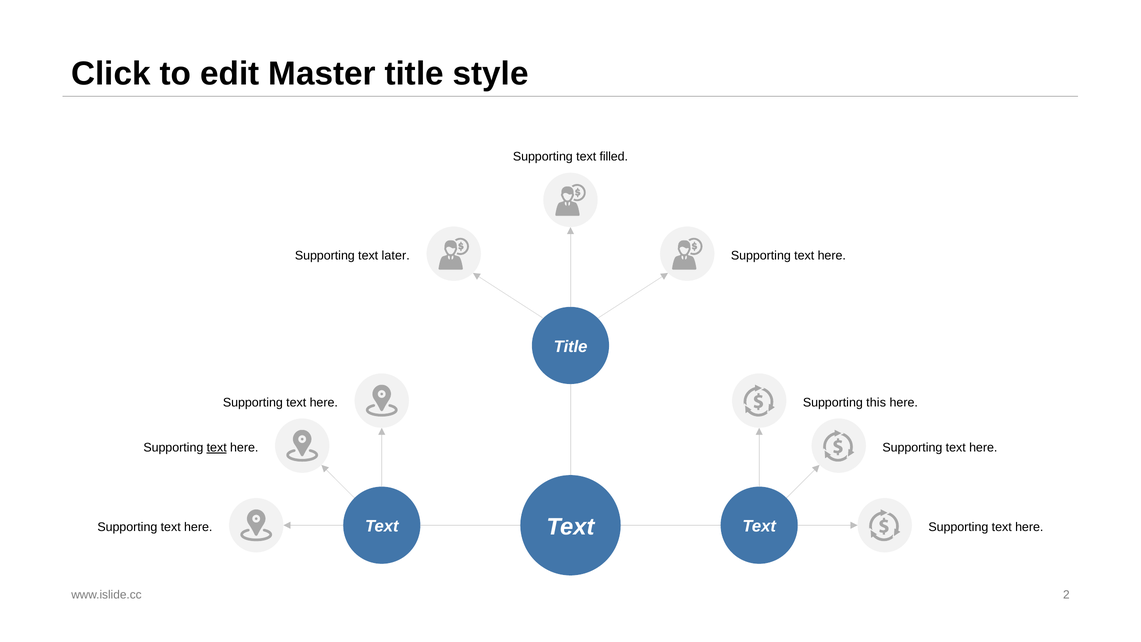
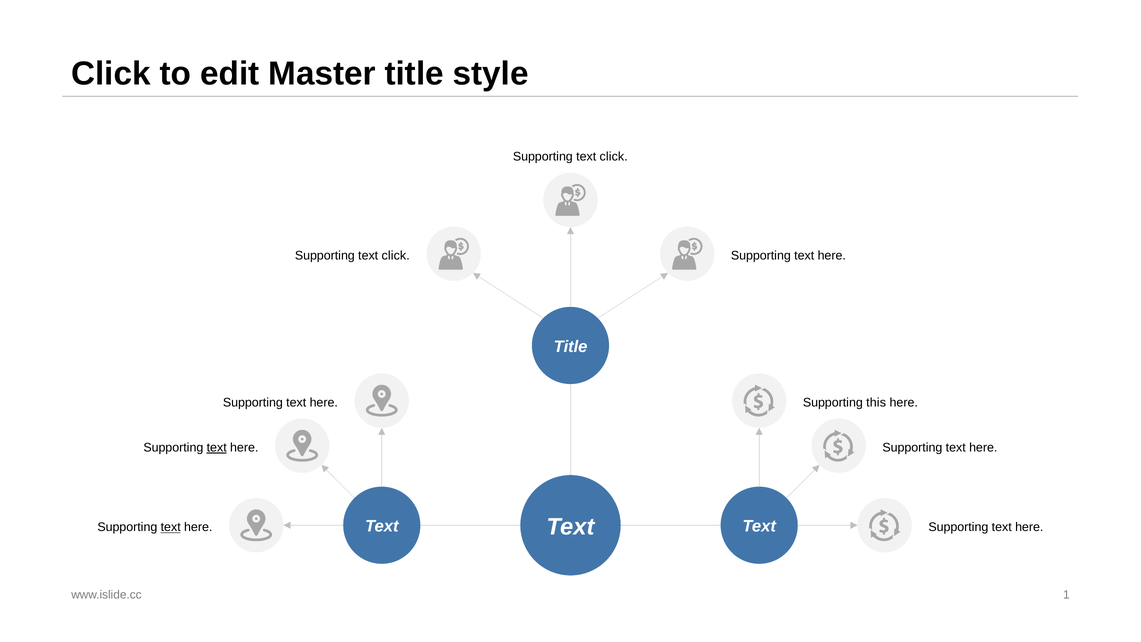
filled at (614, 157): filled -> click
later at (396, 256): later -> click
text at (171, 527) underline: none -> present
2: 2 -> 1
